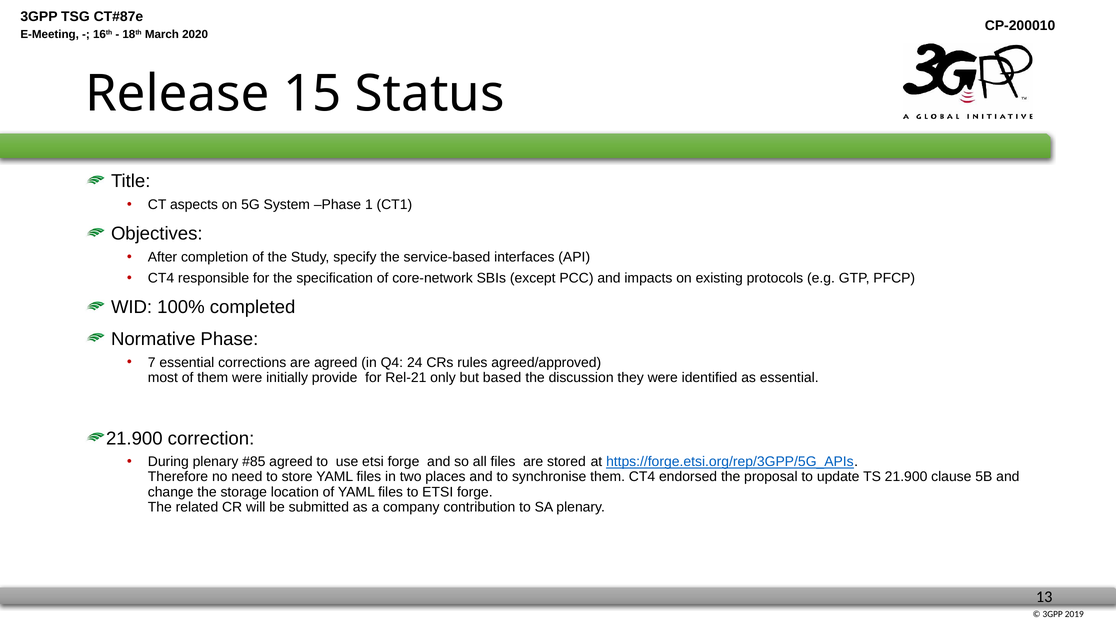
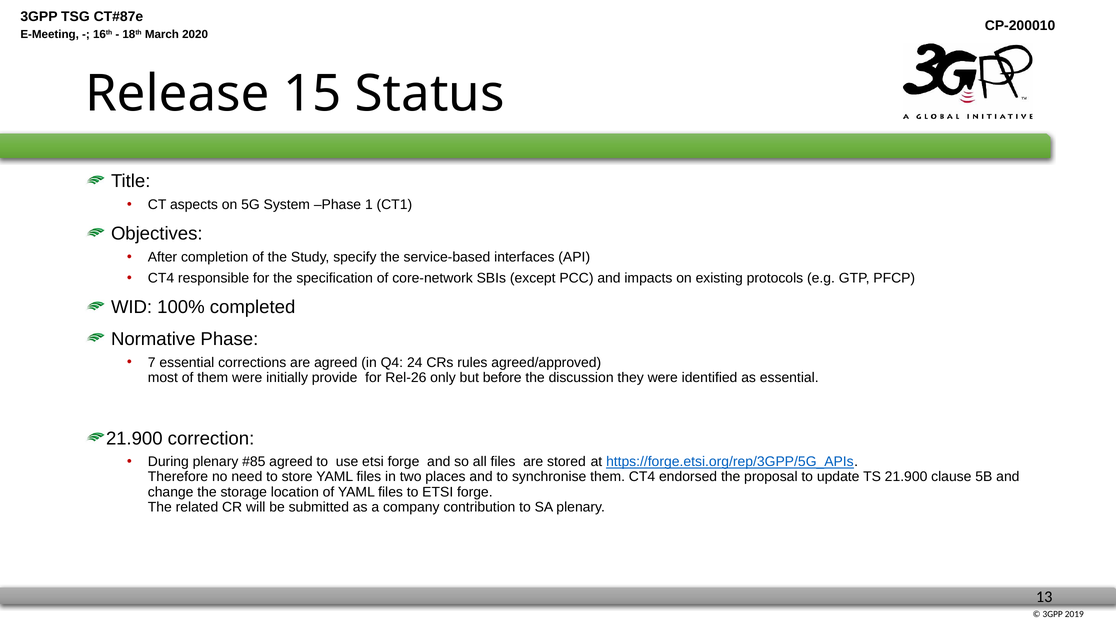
Rel-21: Rel-21 -> Rel-26
based: based -> before
